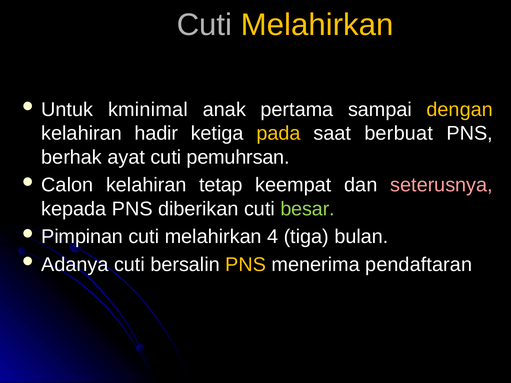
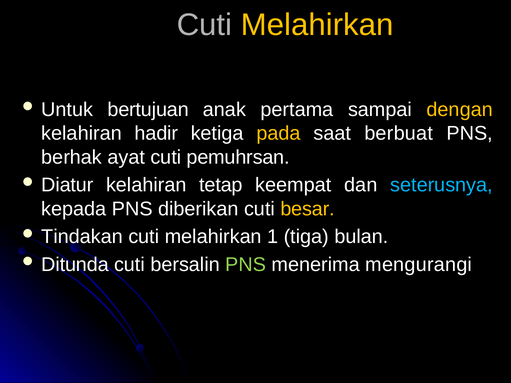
kminimal: kminimal -> bertujuan
Calon: Calon -> Diatur
seterusnya colour: pink -> light blue
besar colour: light green -> yellow
Pimpinan: Pimpinan -> Tindakan
4: 4 -> 1
Adanya: Adanya -> Ditunda
PNS at (246, 265) colour: yellow -> light green
pendaftaran: pendaftaran -> mengurangi
